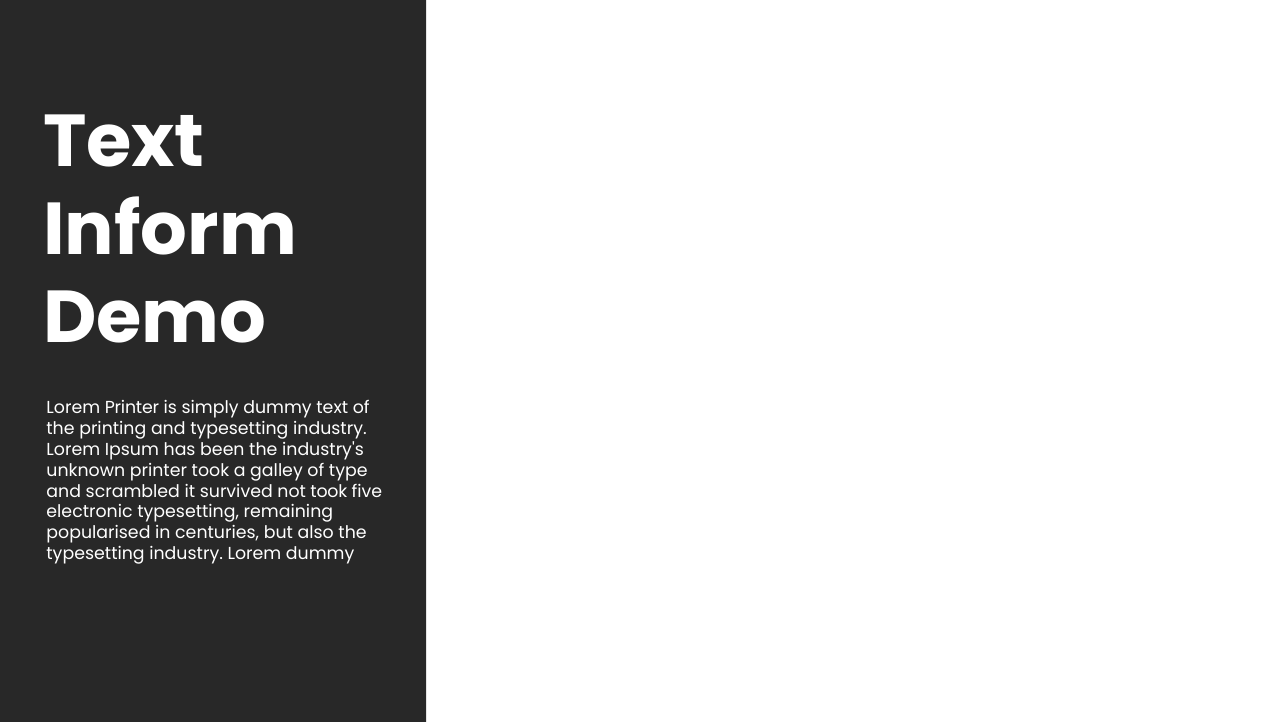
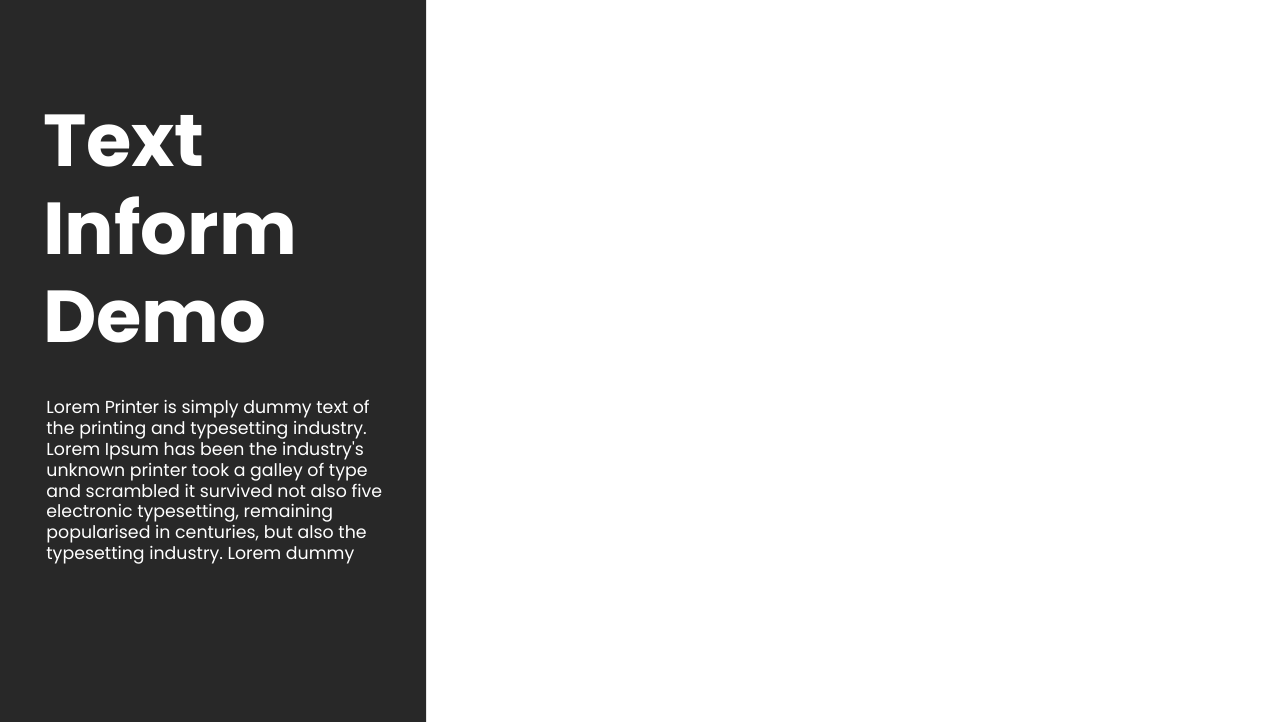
not took: took -> also
